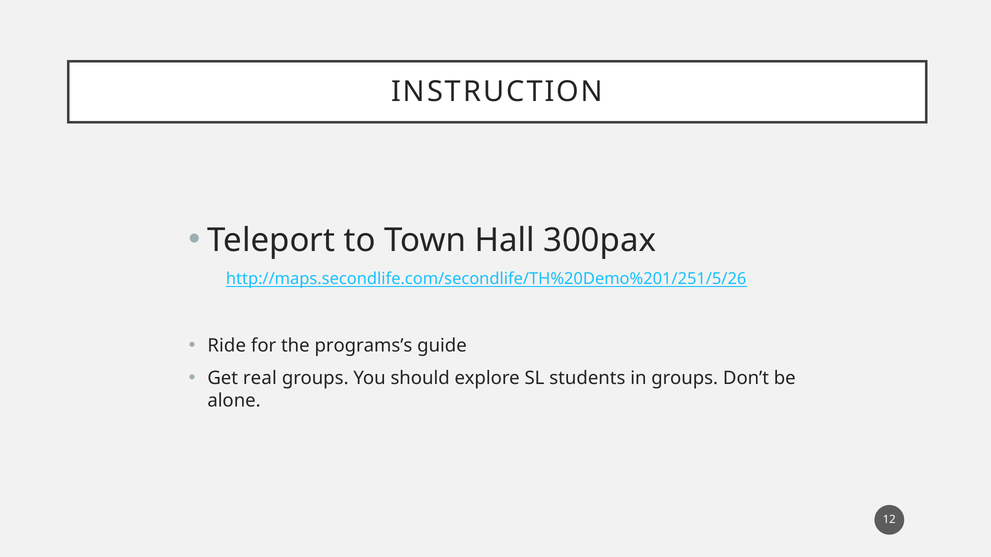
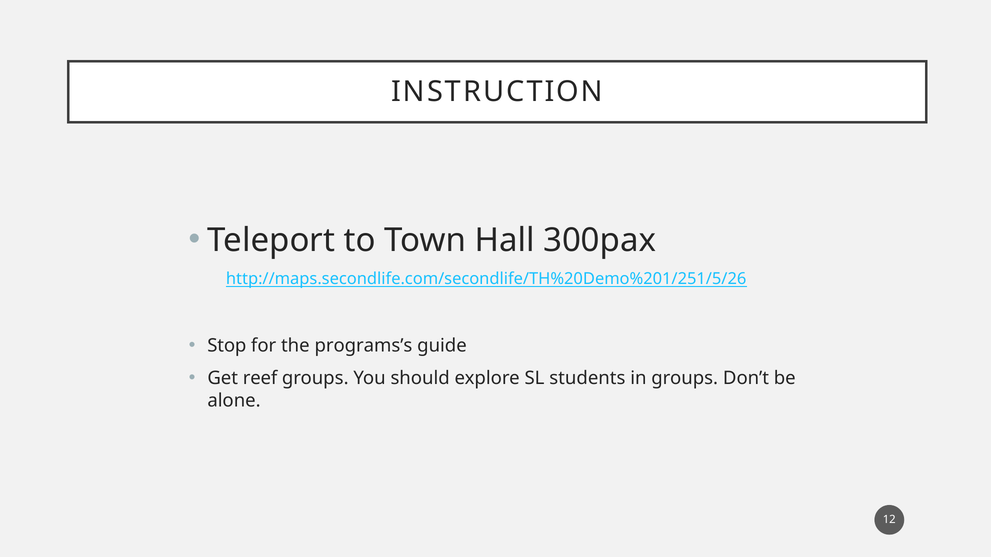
Ride: Ride -> Stop
real: real -> reef
